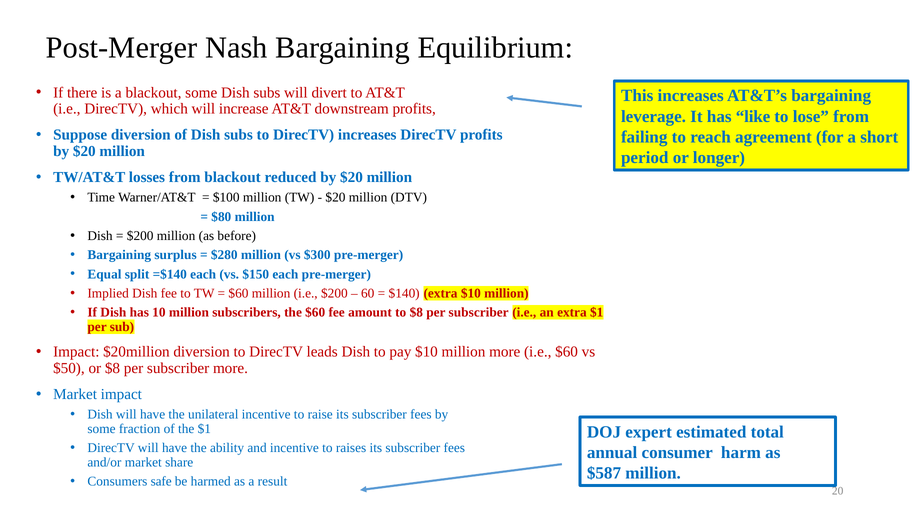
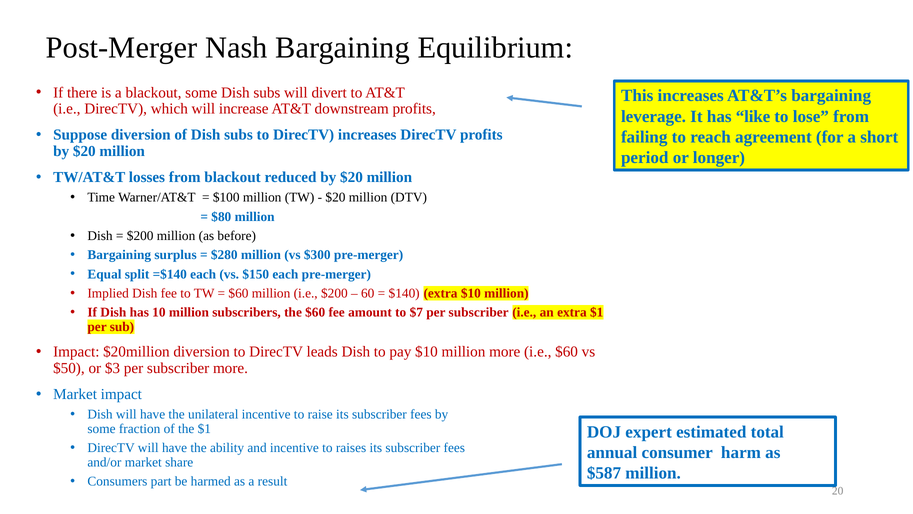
to $8: $8 -> $7
or $8: $8 -> $3
safe: safe -> part
